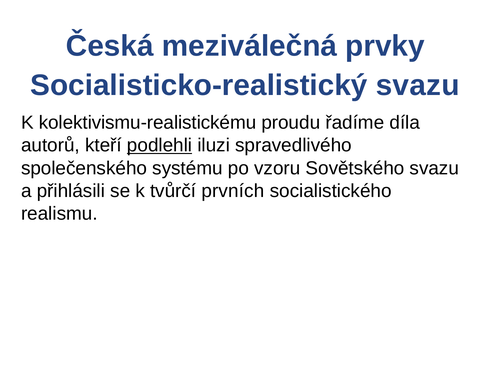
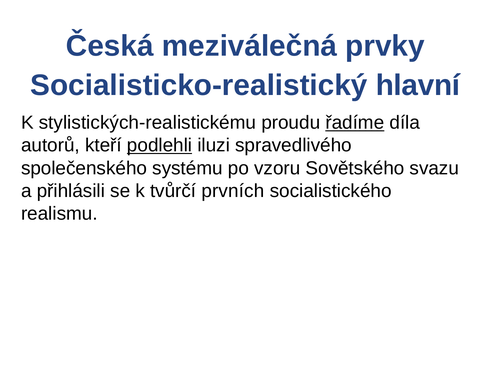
Socialisticko-realistický svazu: svazu -> hlavní
kolektivismu-realistickému: kolektivismu-realistickému -> stylistických-realistickému
řadíme underline: none -> present
